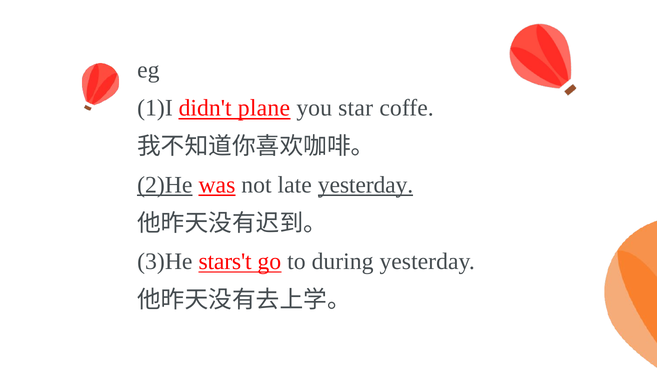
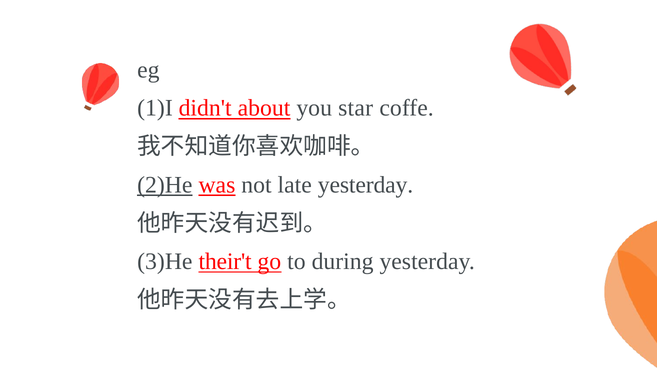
plane: plane -> about
yesterday at (366, 185) underline: present -> none
stars't: stars't -> their't
